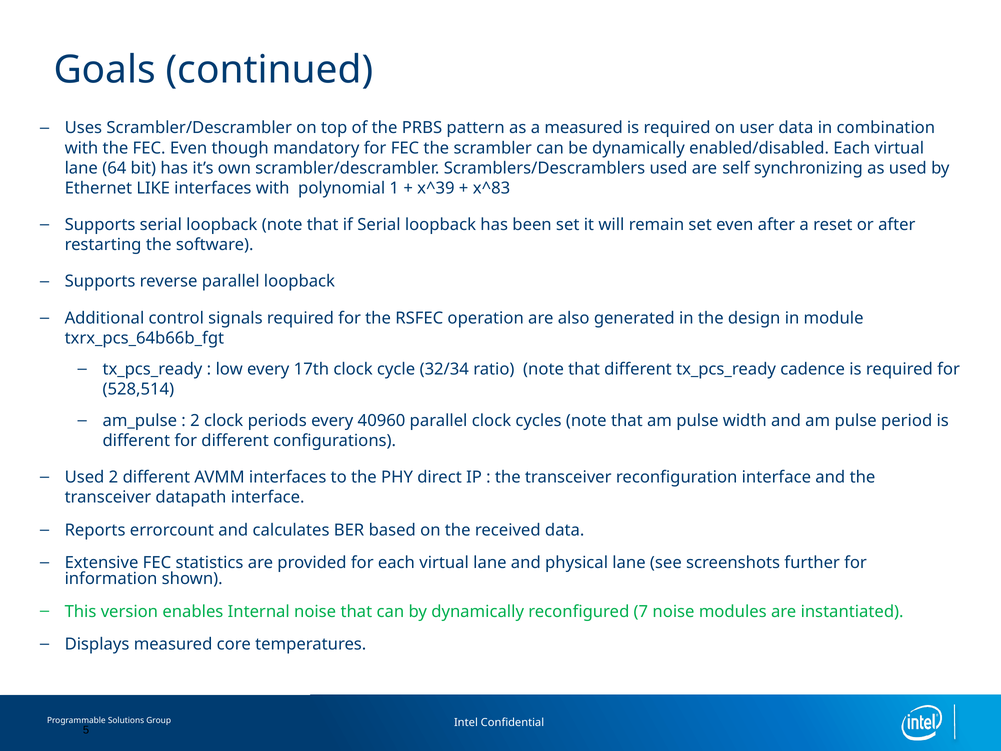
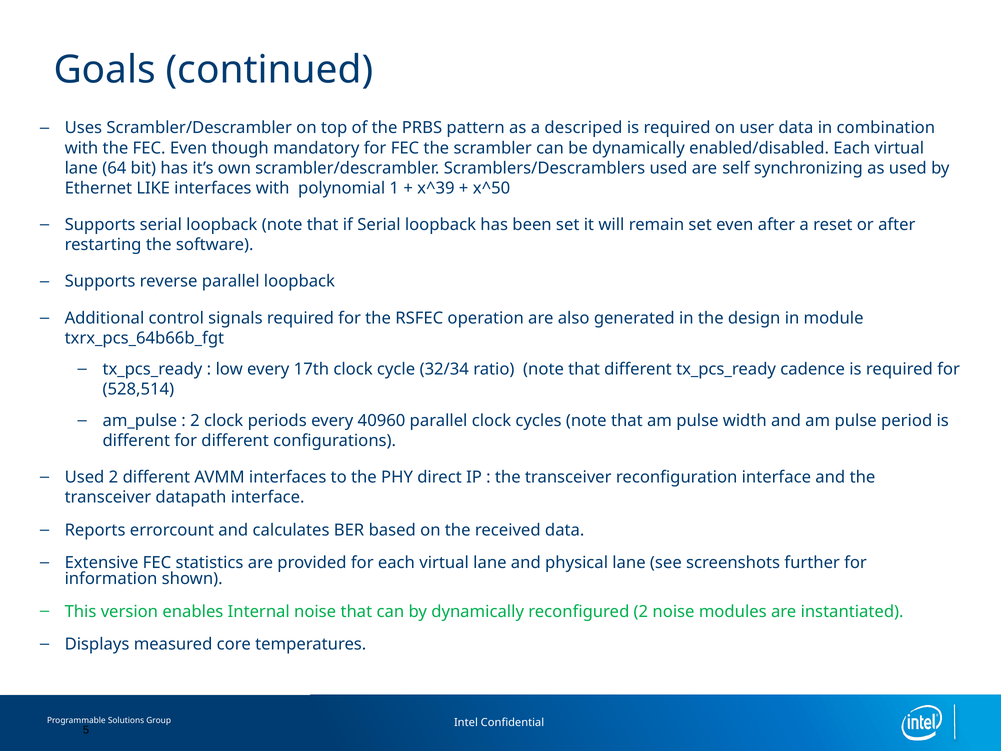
a measured: measured -> descriped
x^83: x^83 -> x^50
reconfigured 7: 7 -> 2
